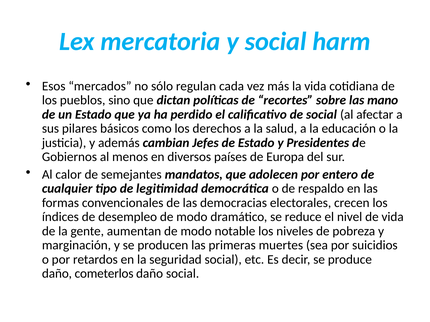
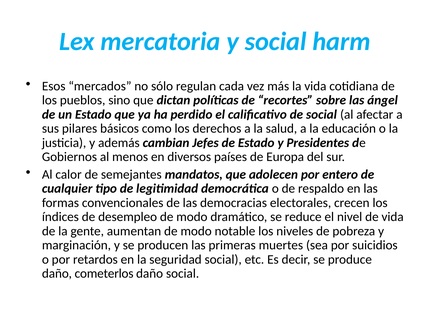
mano: mano -> ángel
